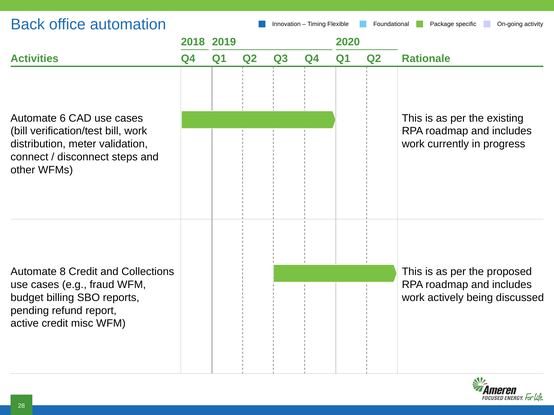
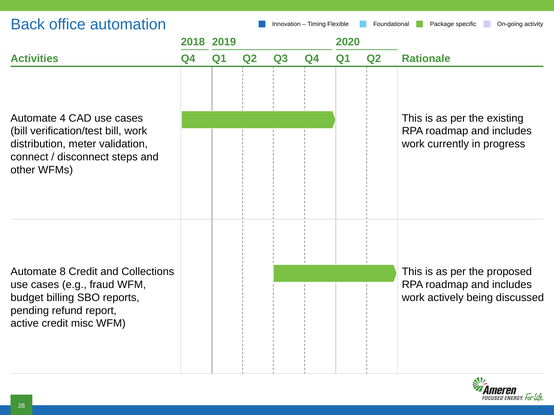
6: 6 -> 4
